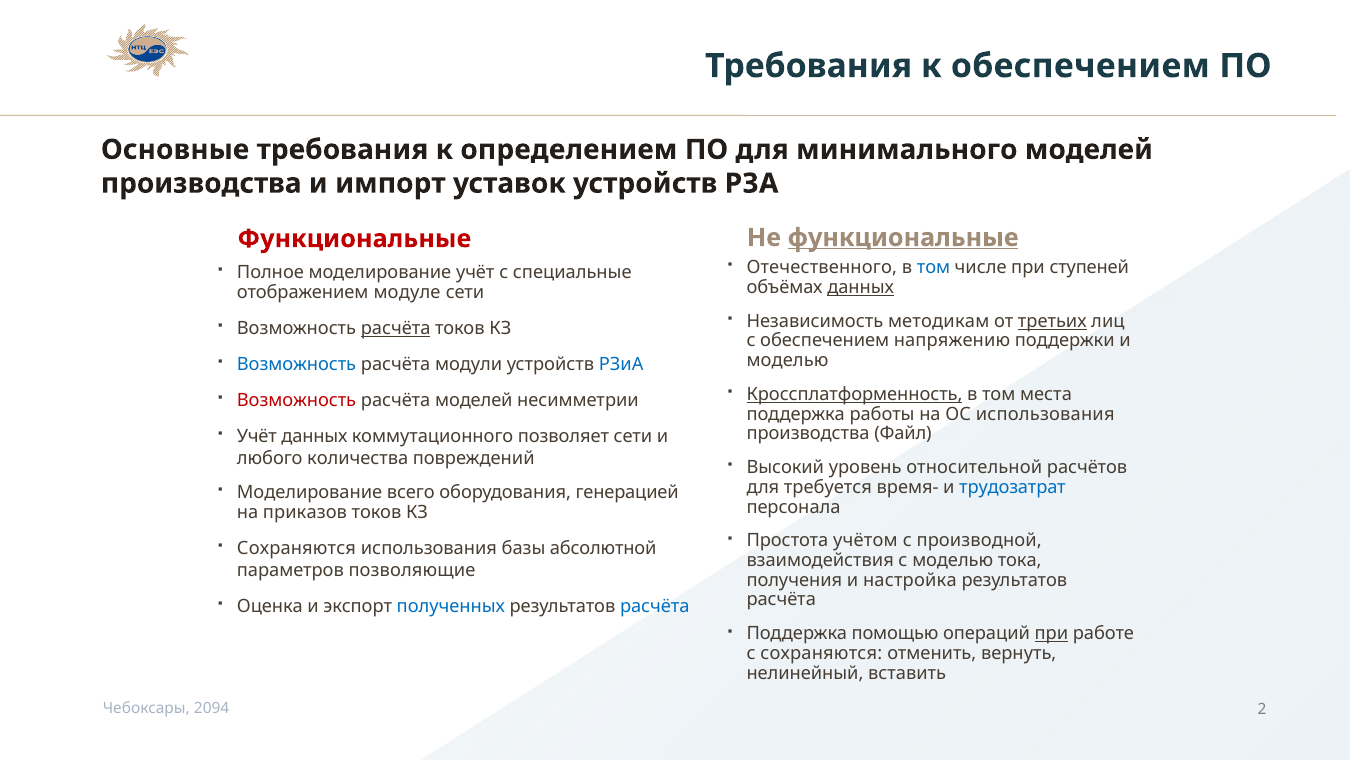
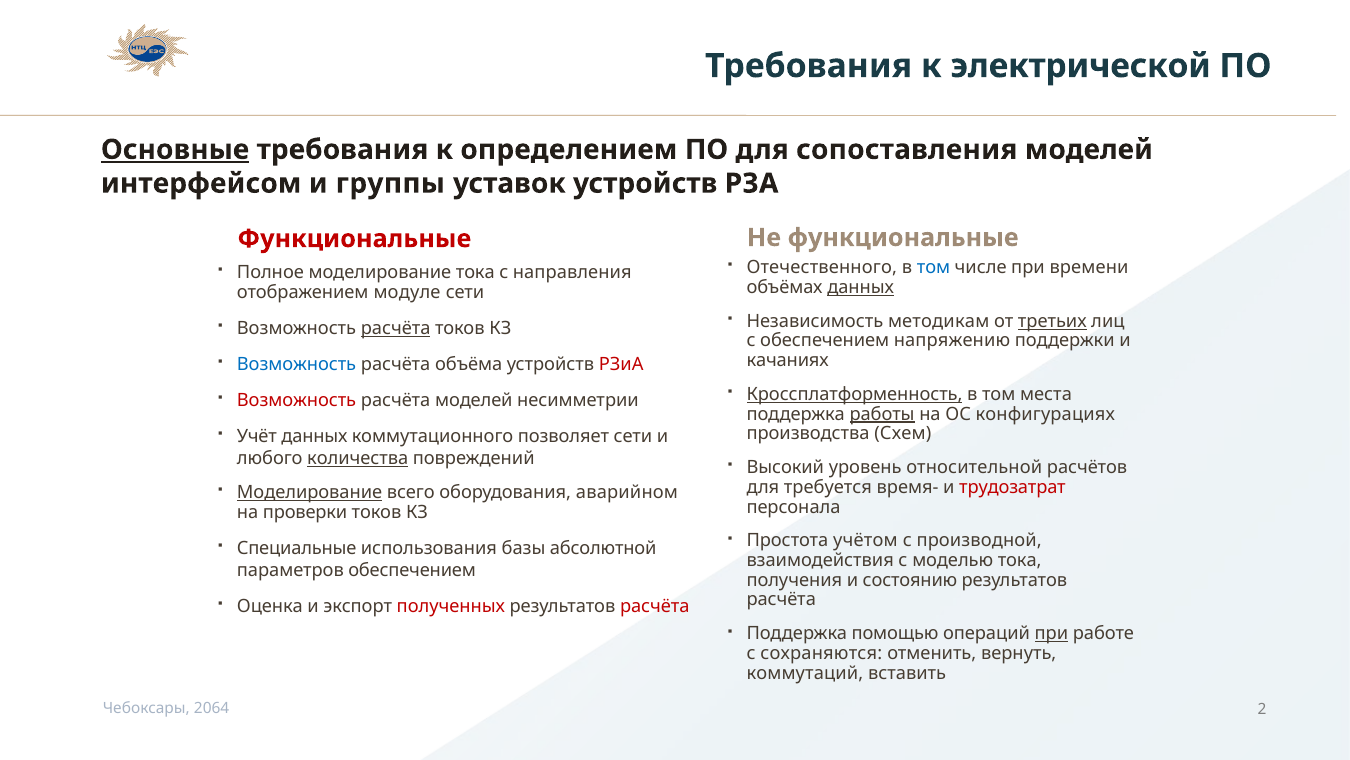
к обеспечением: обеспечением -> электрической
Основные underline: none -> present
минимального: минимального -> сопоставления
производства at (201, 183): производства -> интерфейсом
импорт: импорт -> группы
функциональные at (903, 237) underline: present -> none
ступеней: ступеней -> времени
моделирование учёт: учёт -> тока
специальные: специальные -> направления
моделью at (787, 360): моделью -> качаниях
модули: модули -> объёма
РЗиА colour: blue -> red
работы underline: none -> present
ОС использования: использования -> конфигурациях
Файл: Файл -> Схем
количества underline: none -> present
трудозатрат colour: blue -> red
Моделирование at (310, 492) underline: none -> present
генерацией: генерацией -> аварийном
приказов: приказов -> проверки
Сохраняются at (296, 548): Сохраняются -> Специальные
параметров позволяющие: позволяющие -> обеспечением
настройка: настройка -> состоянию
полученных colour: blue -> red
расчёта at (655, 606) colour: blue -> red
нелинейный: нелинейный -> коммутаций
2094: 2094 -> 2064
